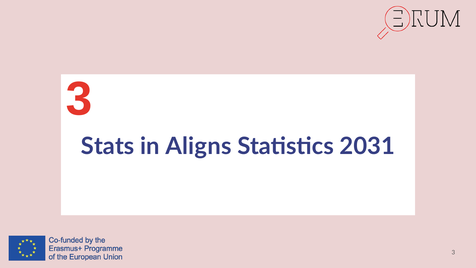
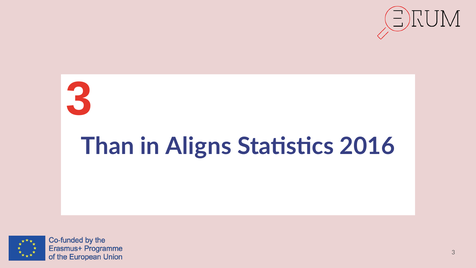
Stats: Stats -> Than
2031: 2031 -> 2016
